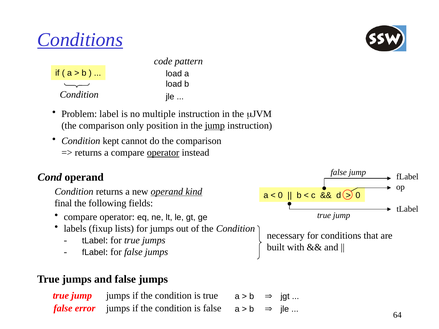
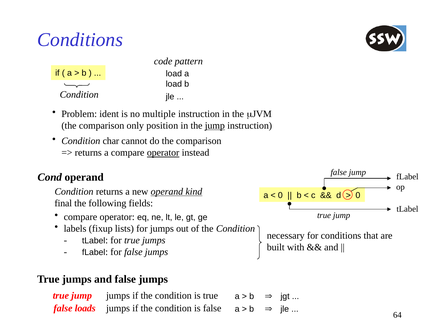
Conditions at (80, 40) underline: present -> none
label: label -> ident
kept: kept -> char
error: error -> loads
